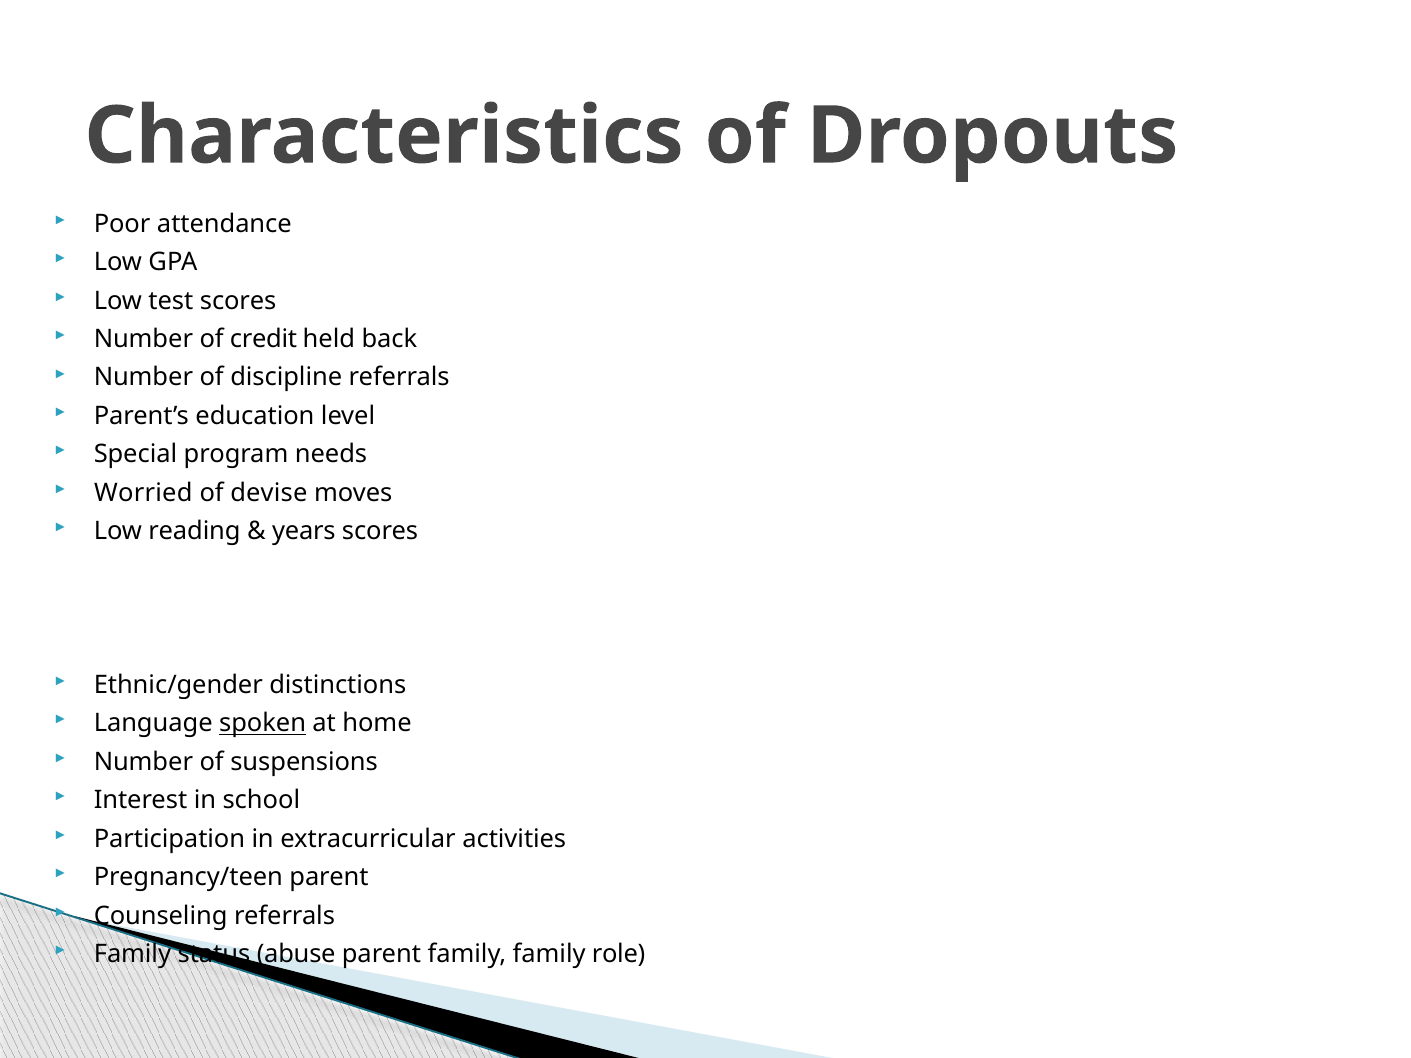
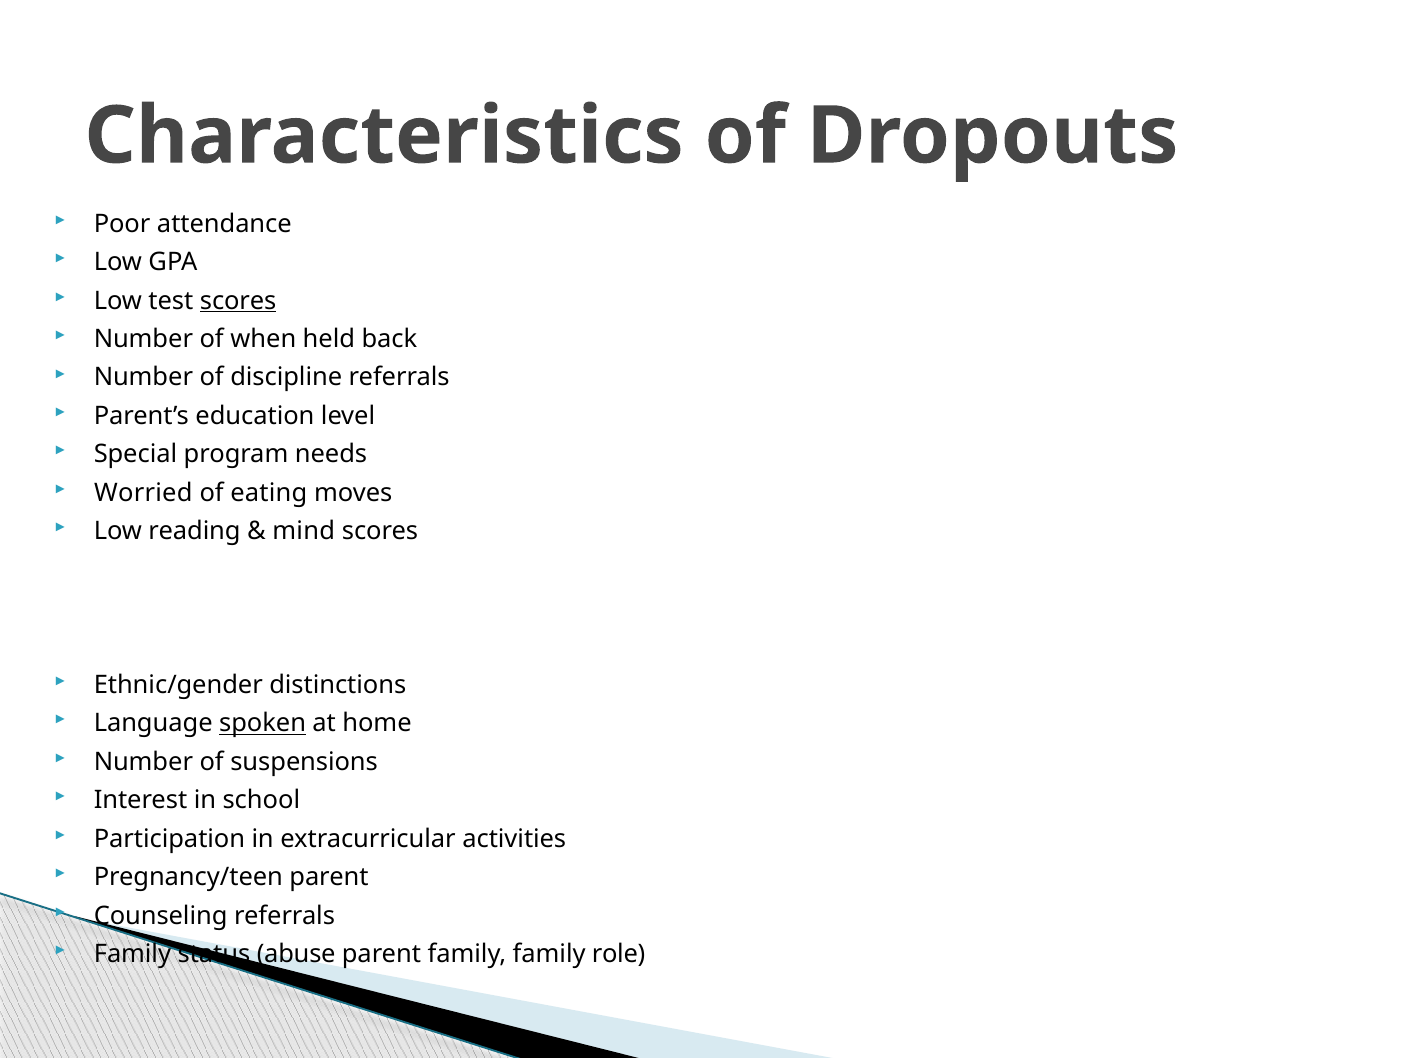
scores at (238, 301) underline: none -> present
credit: credit -> when
devise: devise -> eating
years: years -> mind
